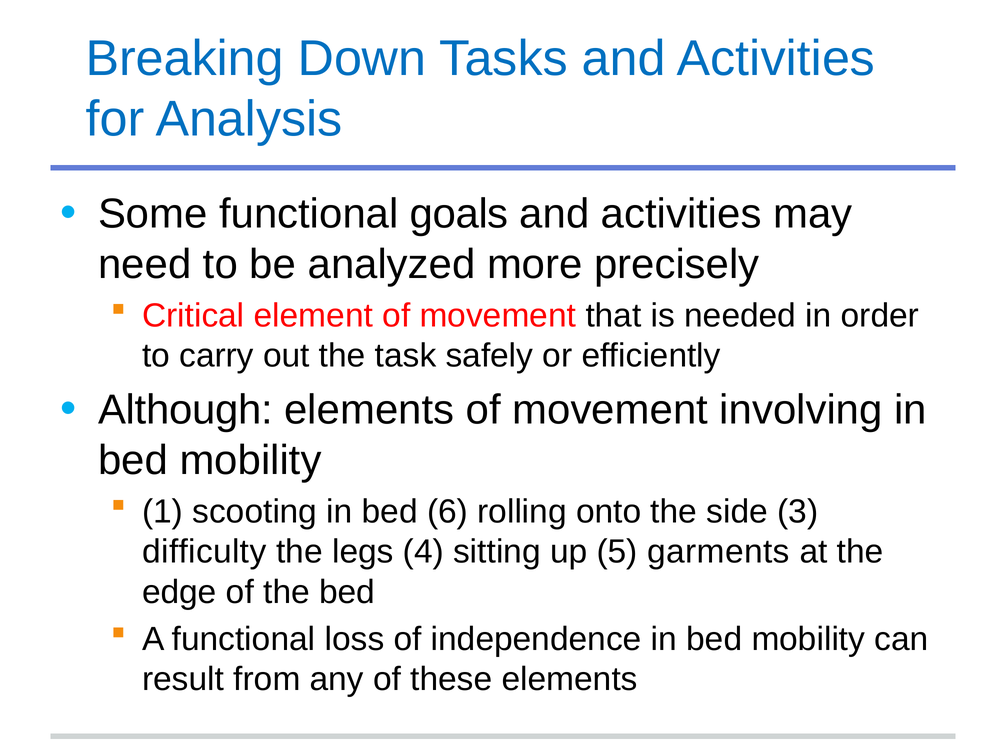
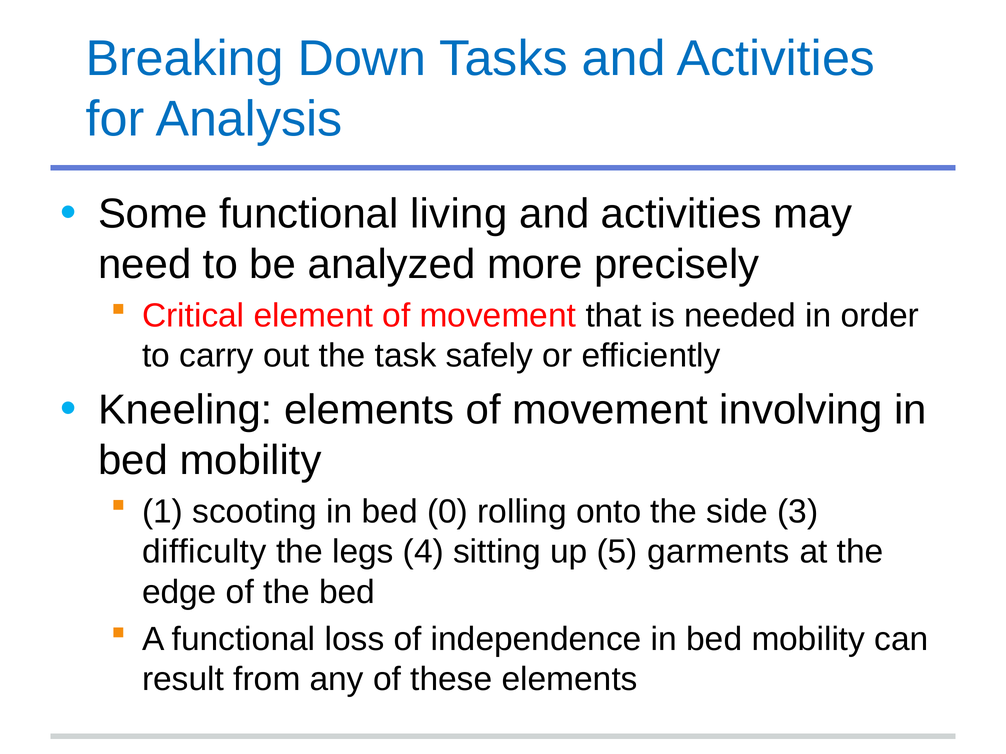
goals: goals -> living
Although: Although -> Kneeling
6: 6 -> 0
